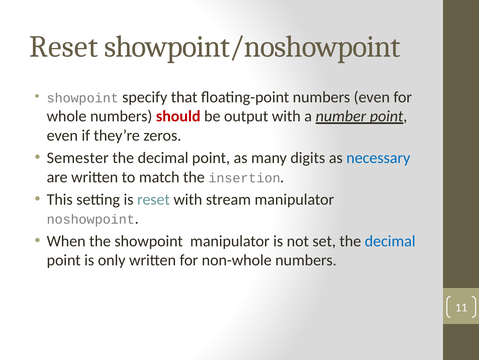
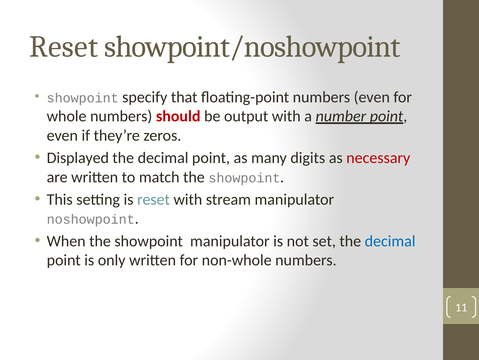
Semester: Semester -> Displayed
necessary colour: blue -> red
match the insertion: insertion -> showpoint
